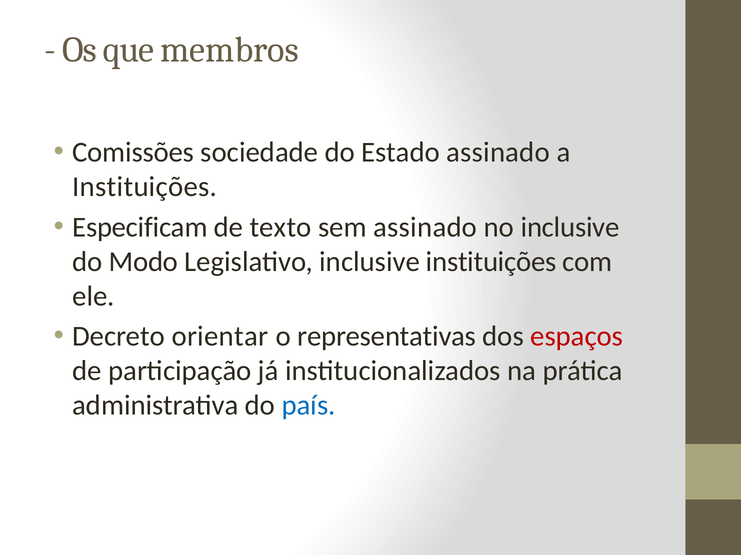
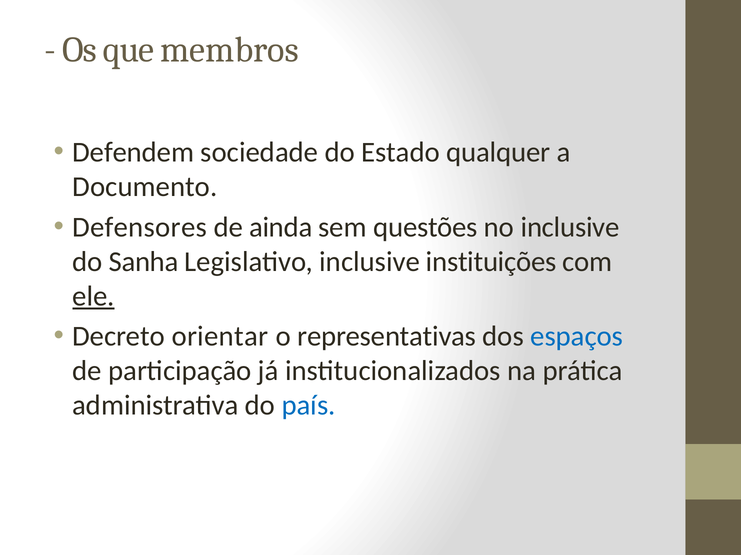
Comissões: Comissões -> Defendem
Estado assinado: assinado -> qualquer
Instituições at (145, 187): Instituições -> Documento
Especificam: Especificam -> Defensores
texto: texto -> ainda
sem assinado: assinado -> questões
Modo: Modo -> Sanha
ele underline: none -> present
espaços colour: red -> blue
